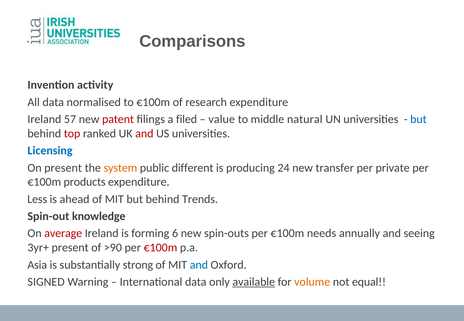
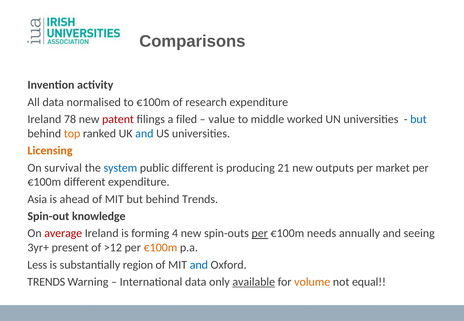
57: 57 -> 78
natural: natural -> worked
top colour: red -> orange
and at (144, 134) colour: red -> blue
Licensing colour: blue -> orange
On present: present -> survival
system colour: orange -> blue
24: 24 -> 21
transfer: transfer -> outputs
private: private -> market
€100m products: products -> different
Less: Less -> Asia
6: 6 -> 4
per at (260, 234) underline: none -> present
>90: >90 -> >12
€100m at (160, 248) colour: red -> orange
Asia: Asia -> Less
strong: strong -> region
SIGNED at (46, 282): SIGNED -> TRENDS
